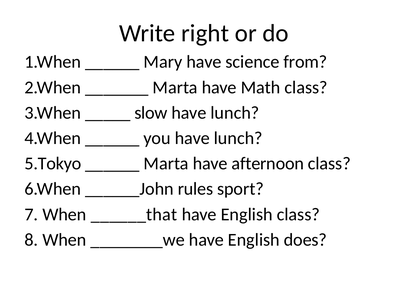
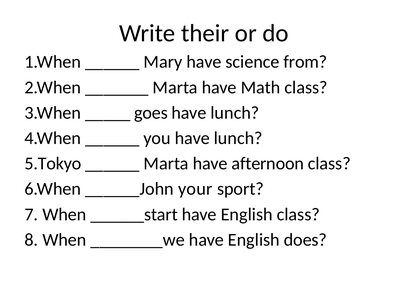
right: right -> their
slow: slow -> goes
rules: rules -> your
______that: ______that -> ______start
